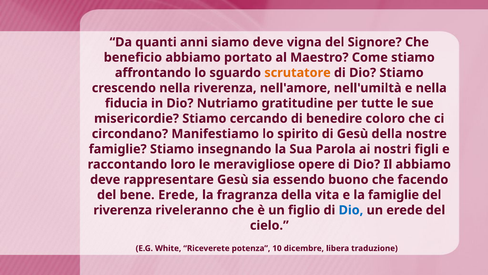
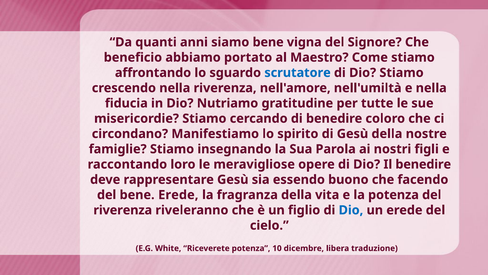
siamo deve: deve -> bene
scrutatore colour: orange -> blue
Il abbiamo: abbiamo -> benedire
la famiglie: famiglie -> potenza
